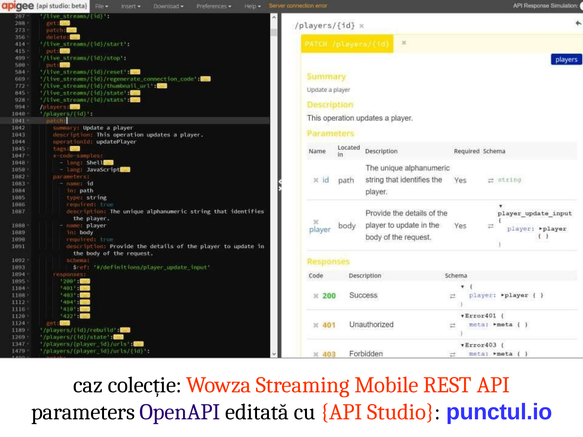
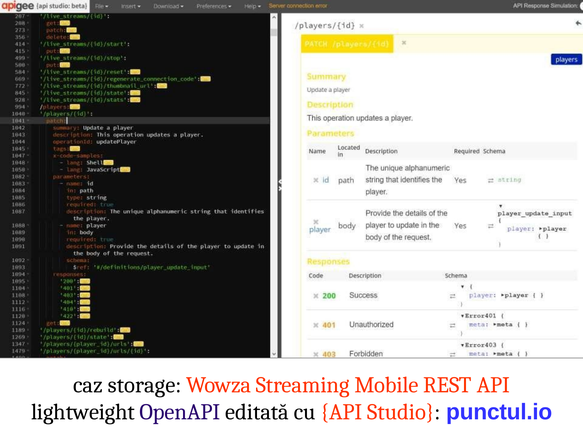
colecție: colecție -> storage
parameters: parameters -> lightweight
